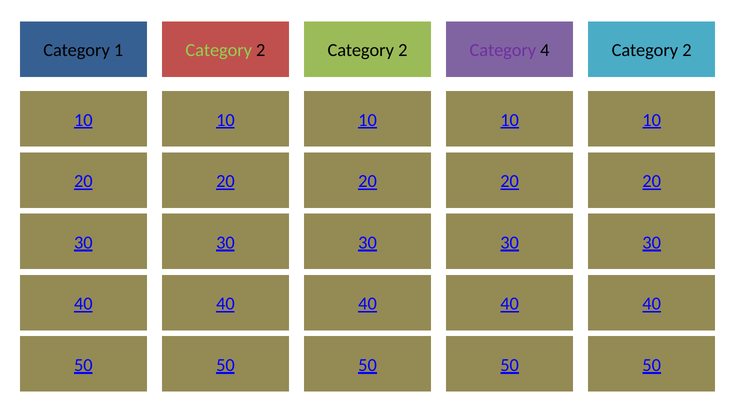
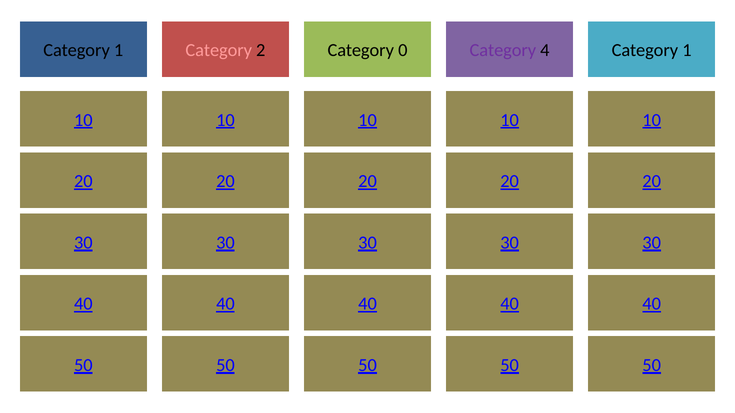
Category at (219, 50) colour: light green -> pink
2 at (403, 50): 2 -> 0
2 at (687, 50): 2 -> 1
